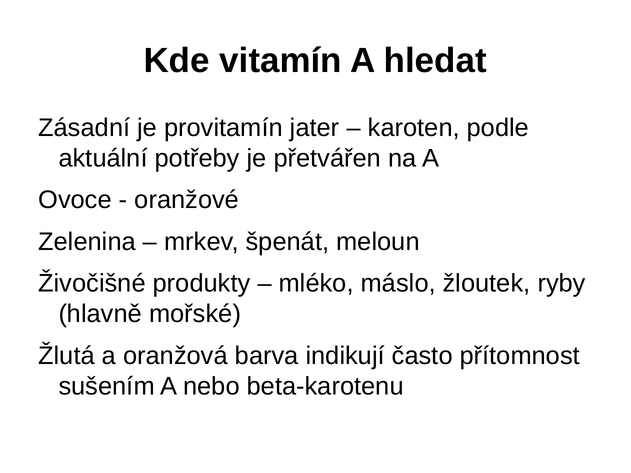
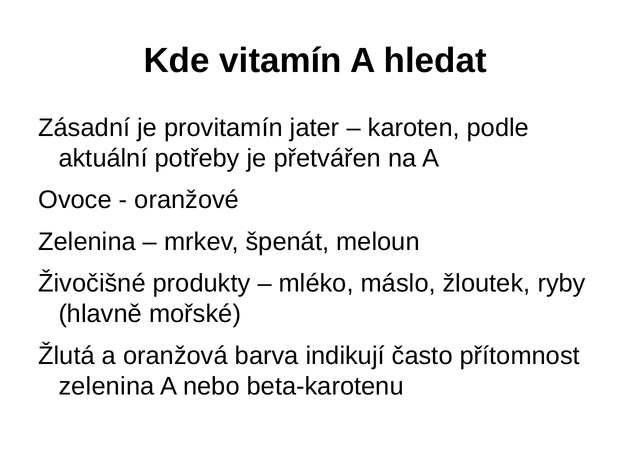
sušením at (107, 386): sušením -> zelenina
